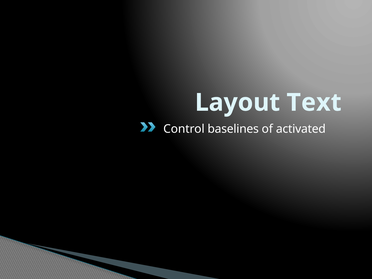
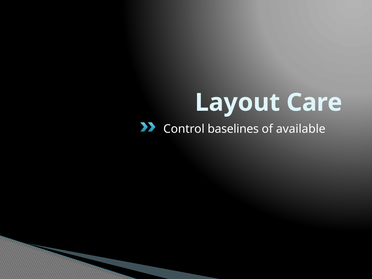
Text: Text -> Care
activated: activated -> available
